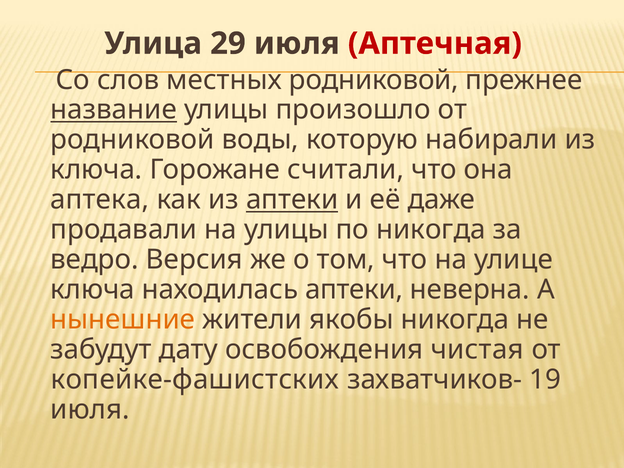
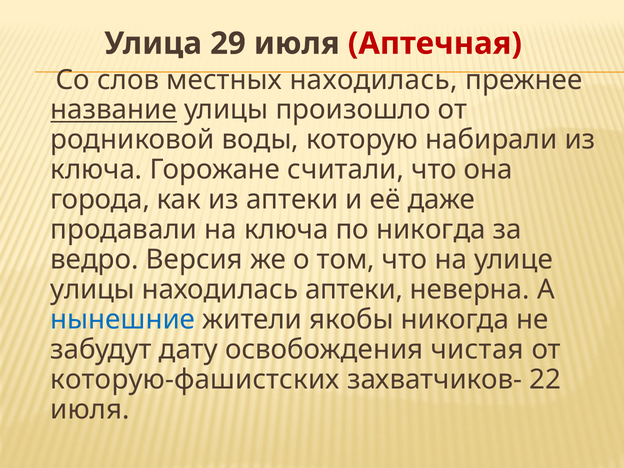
местных родниковой: родниковой -> находилась
аптека: аптека -> города
аптеки at (292, 200) underline: present -> none
на улицы: улицы -> ключа
ключа at (93, 290): ключа -> улицы
нынешние colour: orange -> blue
копейке-фашистских: копейке-фашистских -> которую-фашистских
19: 19 -> 22
